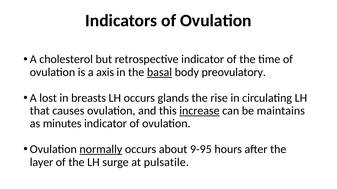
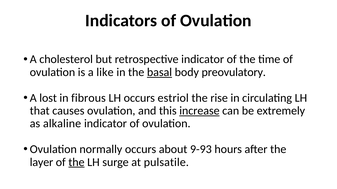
axis: axis -> like
breasts: breasts -> fibrous
glands: glands -> estriol
maintains: maintains -> extremely
minutes: minutes -> alkaline
normally underline: present -> none
9-95: 9-95 -> 9-93
the at (76, 163) underline: none -> present
